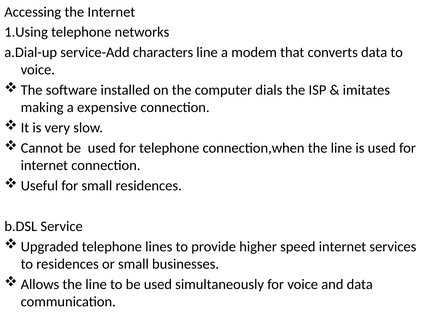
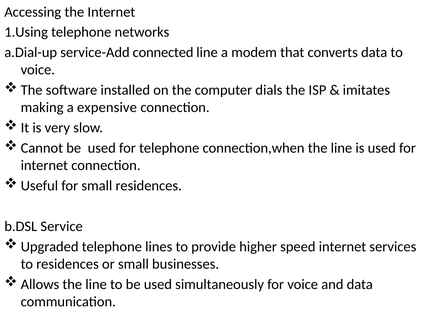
characters: characters -> connected
